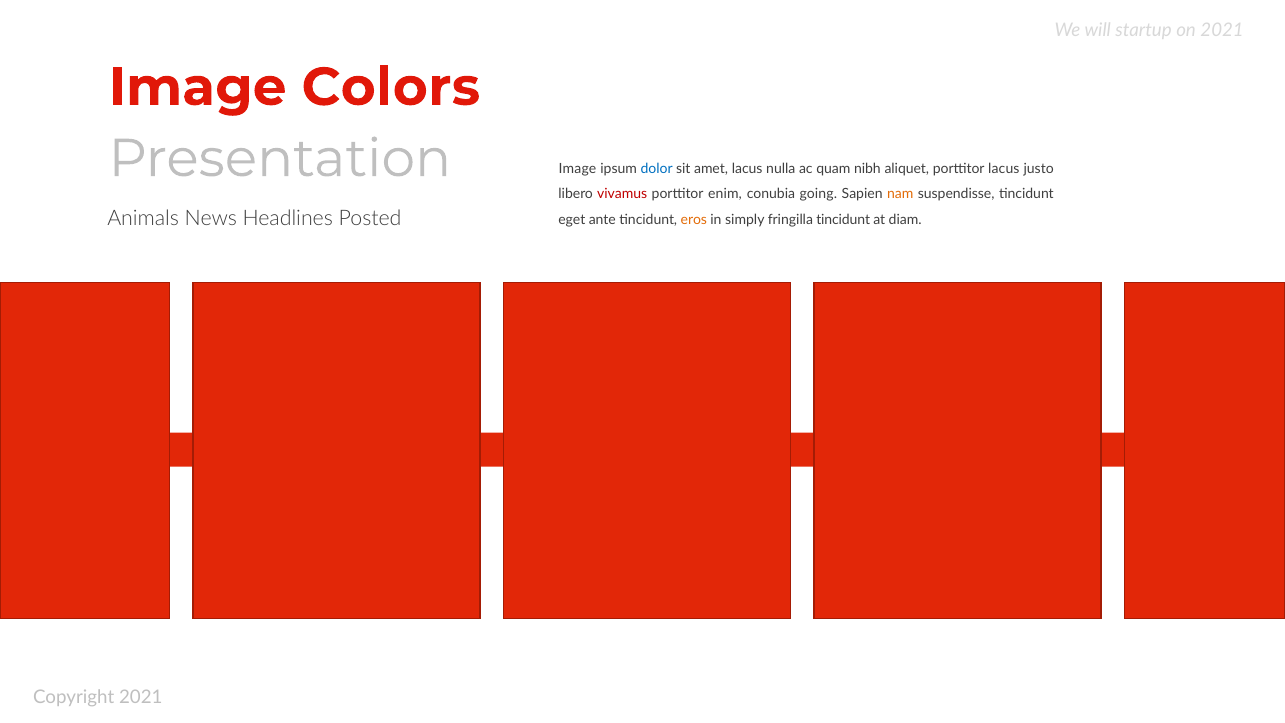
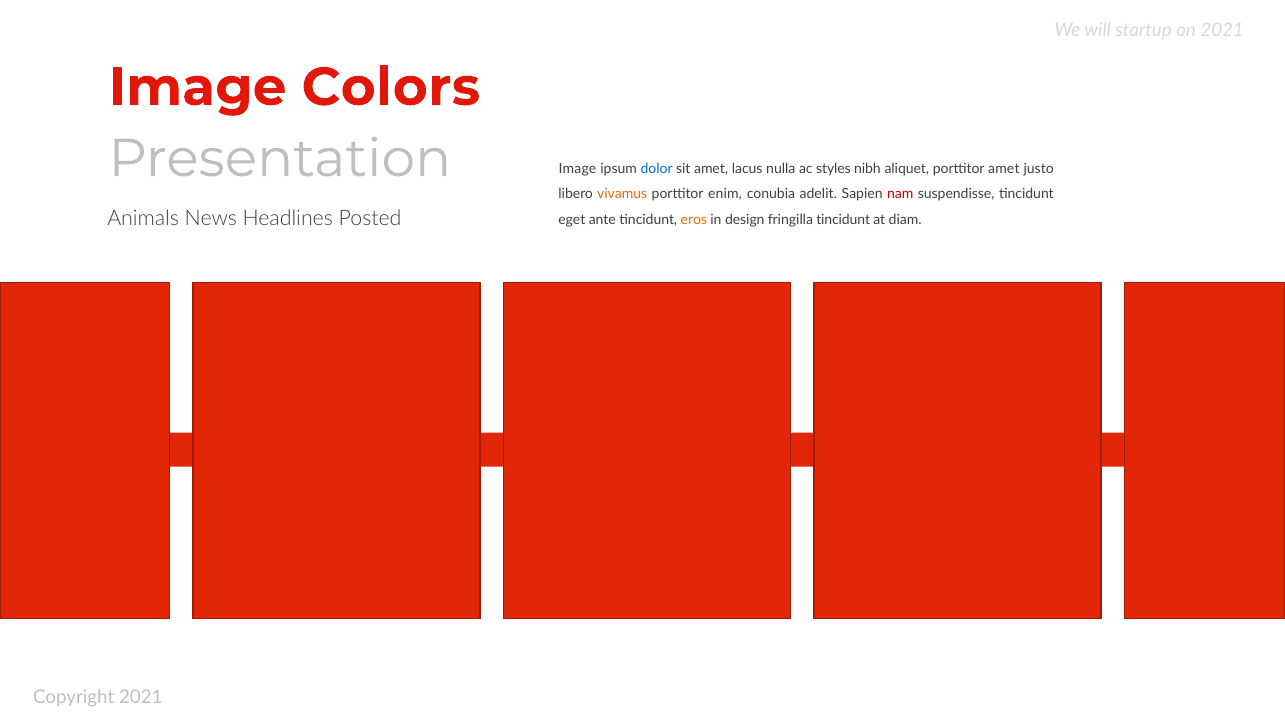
quam: quam -> styles
porttitor lacus: lacus -> amet
vivamus colour: red -> orange
going: going -> adelit
nam colour: orange -> red
simply: simply -> design
